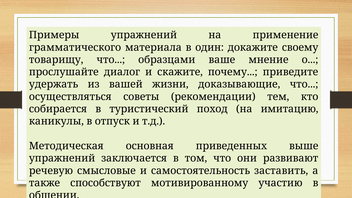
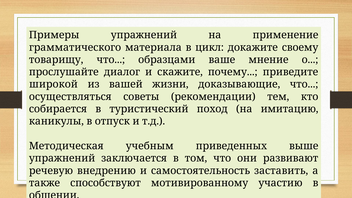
один: один -> цикл
удержать: удержать -> широкой
основная: основная -> учебным
смысловые: смысловые -> внедрению
